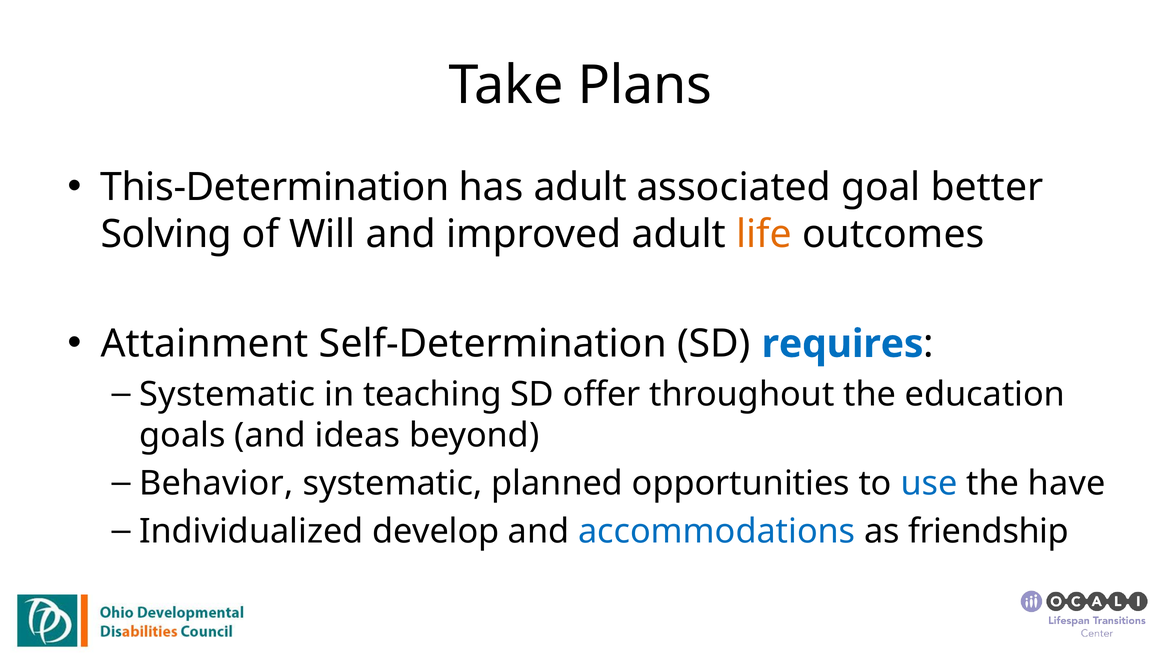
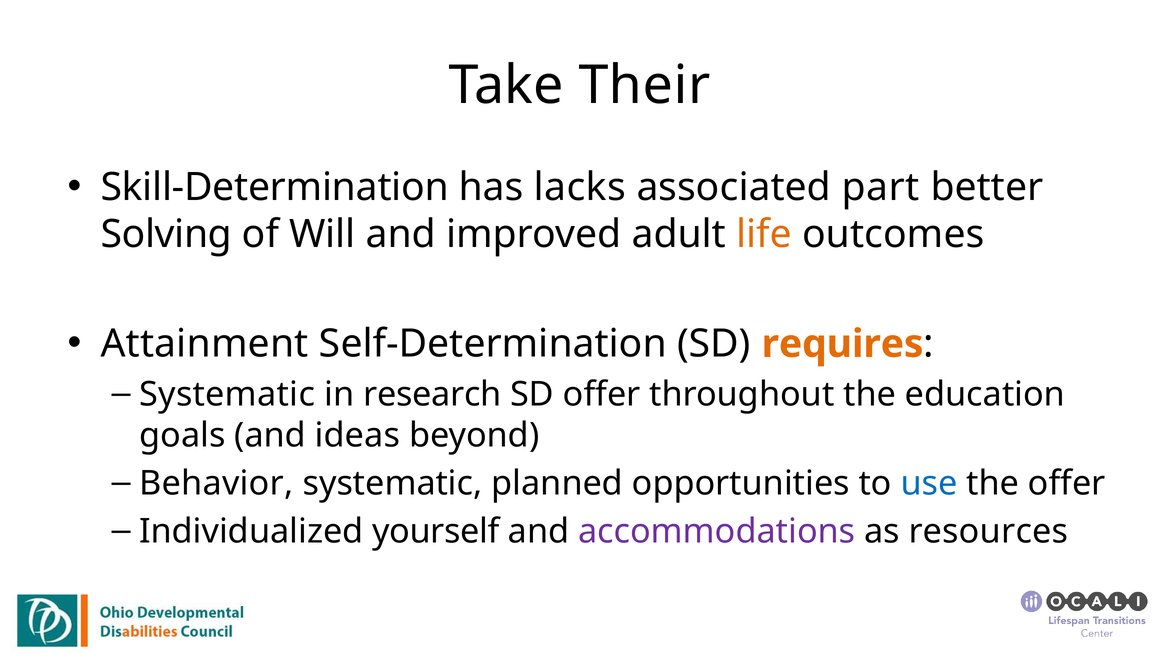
Plans: Plans -> Their
This-Determination: This-Determination -> Skill-Determination
has adult: adult -> lacks
goal: goal -> part
requires colour: blue -> orange
teaching: teaching -> research
the have: have -> offer
develop: develop -> yourself
accommodations colour: blue -> purple
friendship: friendship -> resources
